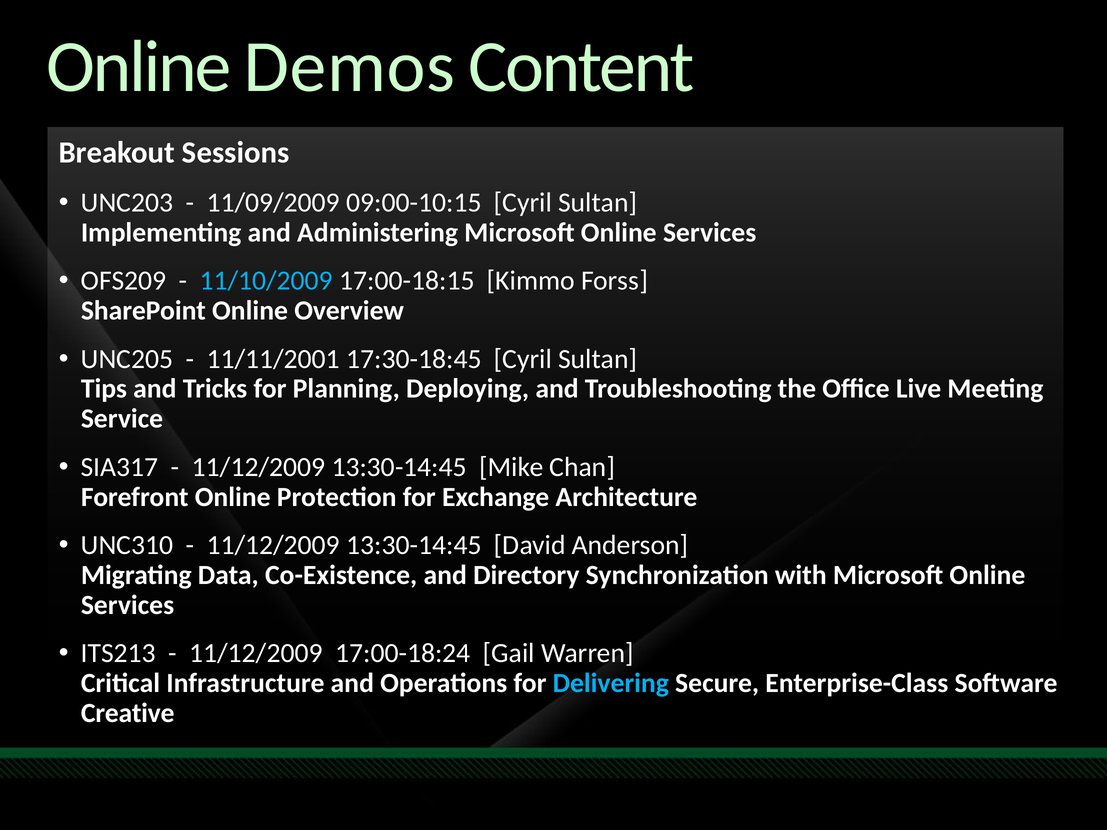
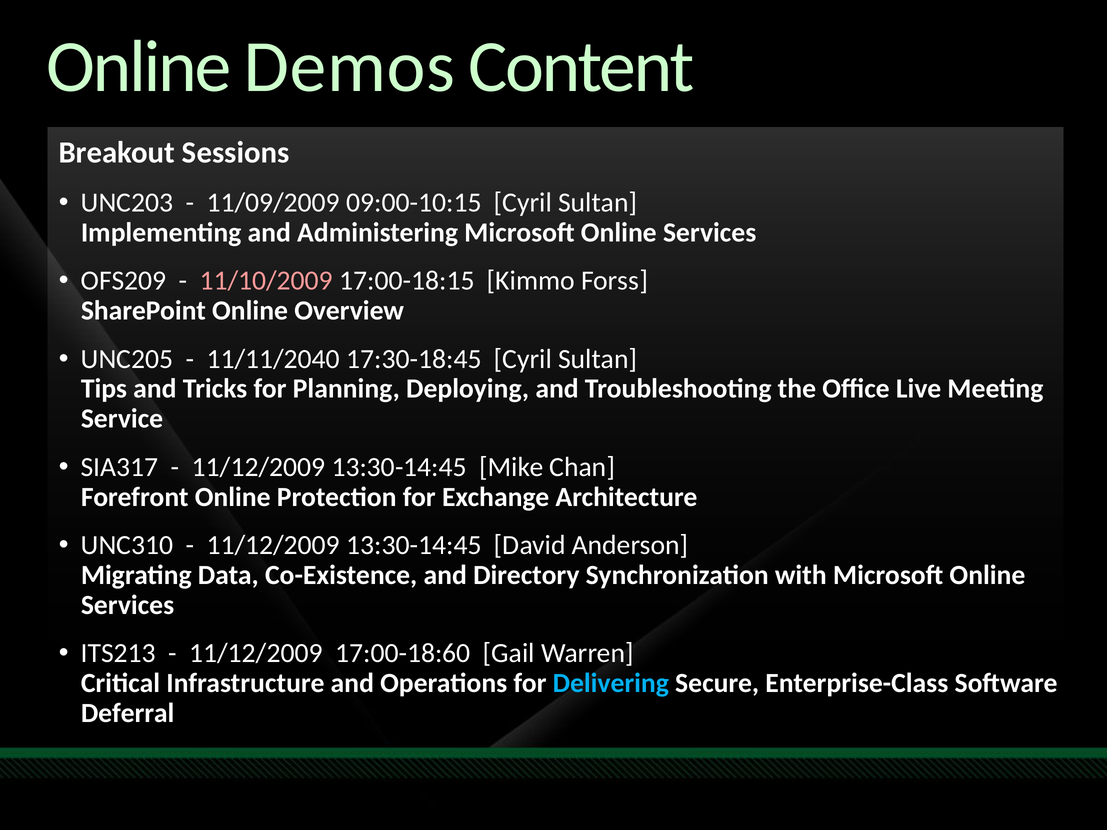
11/10/2009 colour: light blue -> pink
11/11/2001: 11/11/2001 -> 11/11/2040
17:00-18:24: 17:00-18:24 -> 17:00-18:60
Creative: Creative -> Deferral
